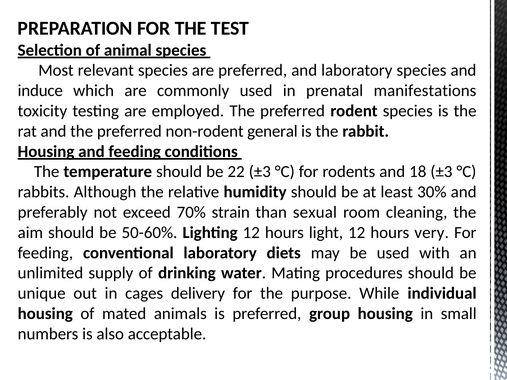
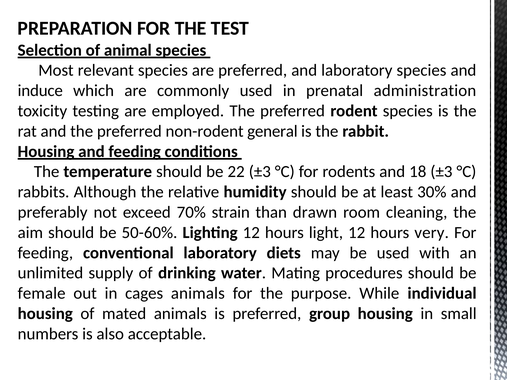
manifestations: manifestations -> administration
sexual: sexual -> drawn
unique: unique -> female
cages delivery: delivery -> animals
